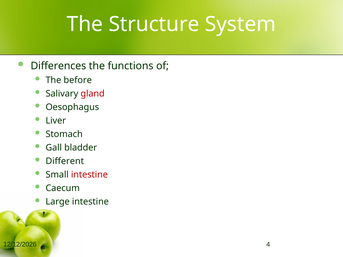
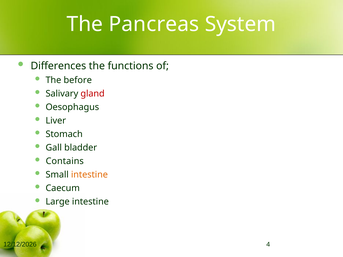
Structure: Structure -> Pancreas
Different: Different -> Contains
intestine at (89, 175) colour: red -> orange
